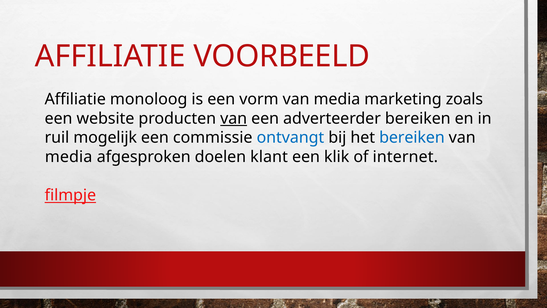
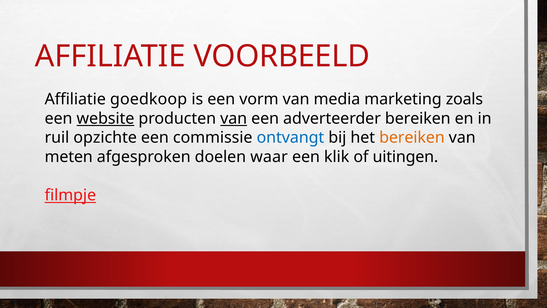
monoloog: monoloog -> goedkoop
website underline: none -> present
mogelijk: mogelijk -> opzichte
bereiken at (412, 138) colour: blue -> orange
media at (69, 157): media -> meten
klant: klant -> waar
internet: internet -> uitingen
